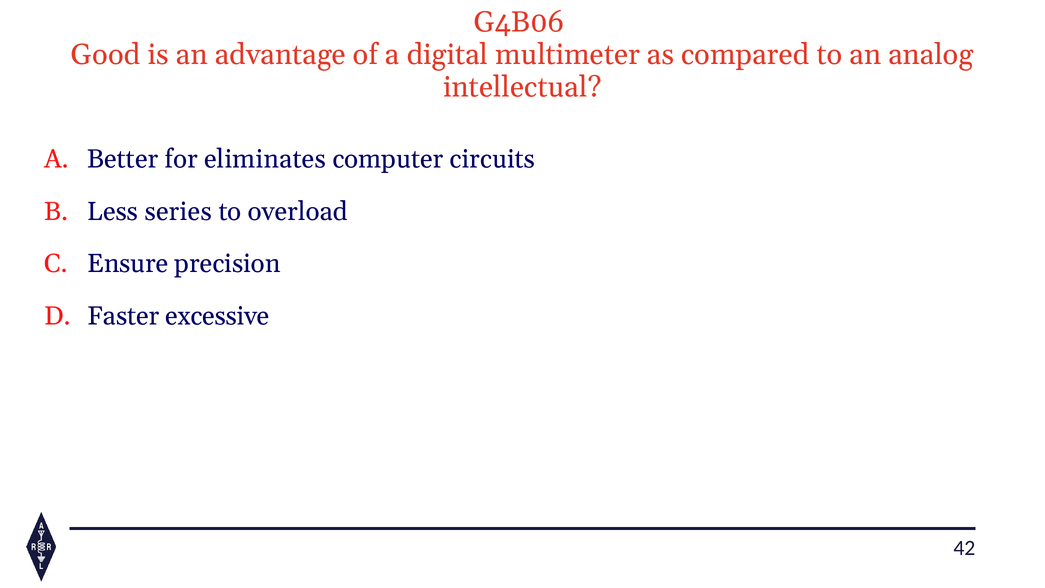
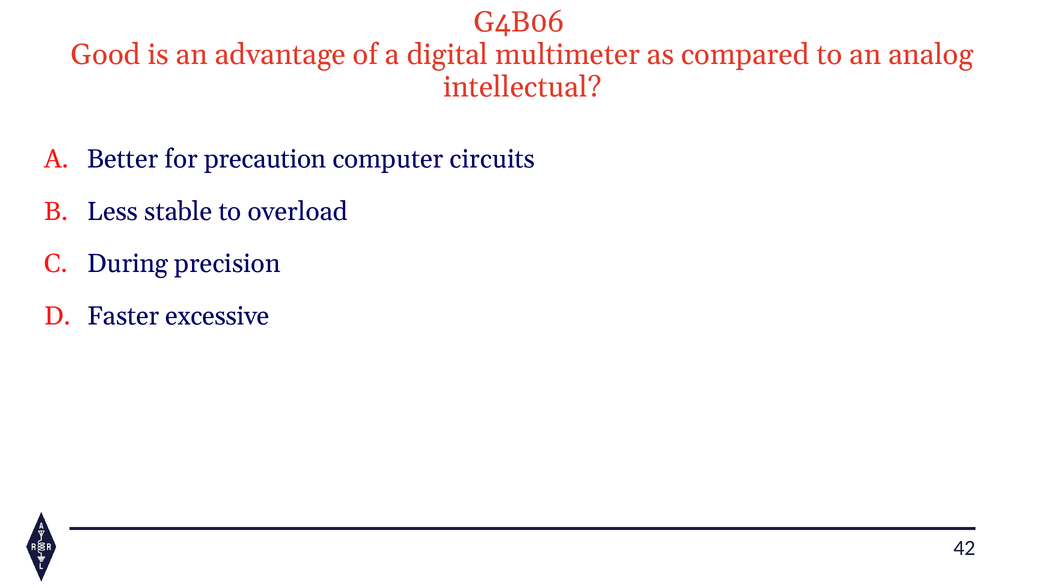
eliminates: eliminates -> precaution
series: series -> stable
Ensure: Ensure -> During
